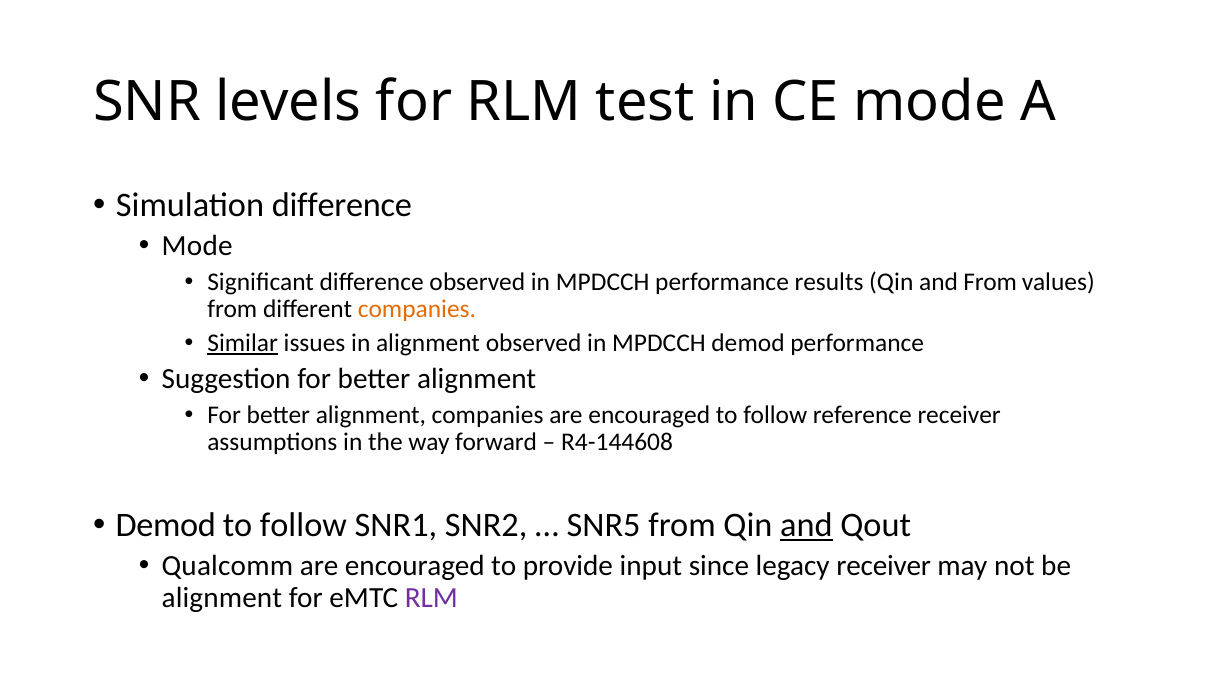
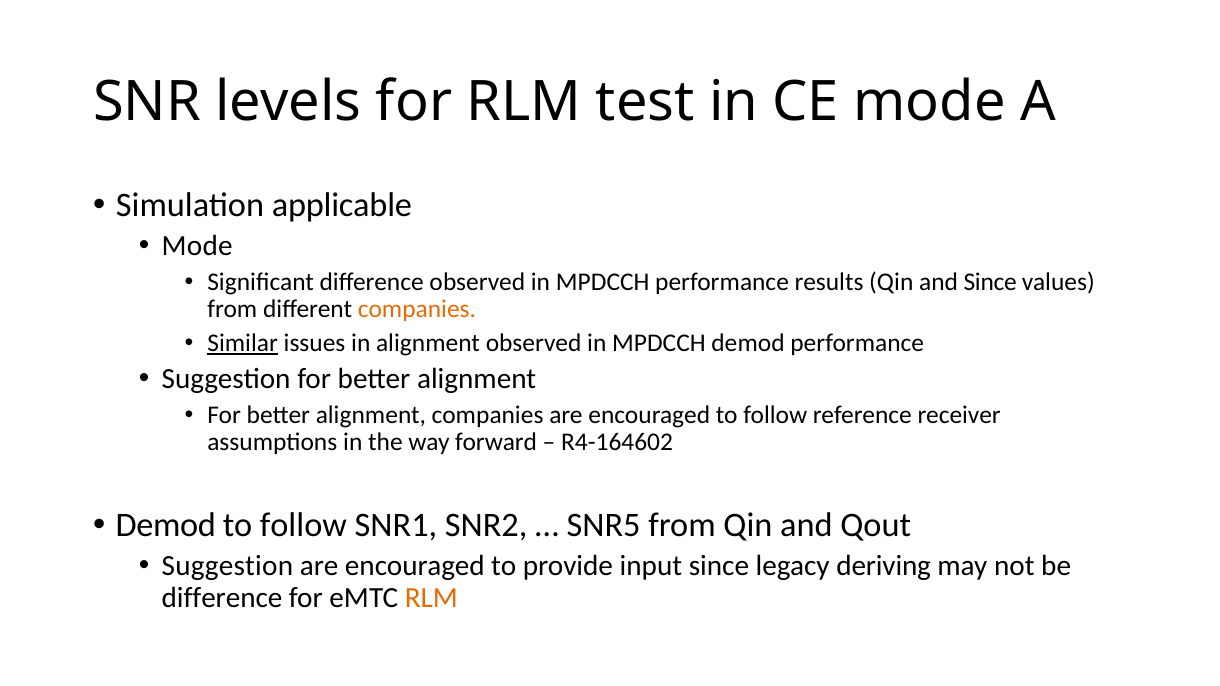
Simulation difference: difference -> applicable
and From: From -> Since
R4-144608: R4-144608 -> R4-164602
and at (806, 525) underline: present -> none
Qualcomm at (227, 566): Qualcomm -> Suggestion
legacy receiver: receiver -> deriving
alignment at (222, 598): alignment -> difference
RLM at (431, 598) colour: purple -> orange
